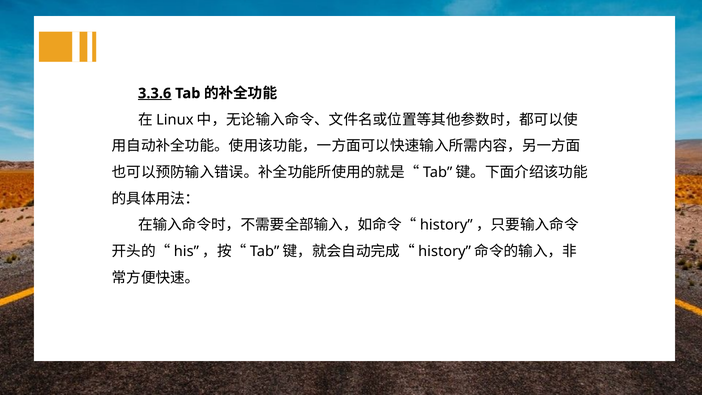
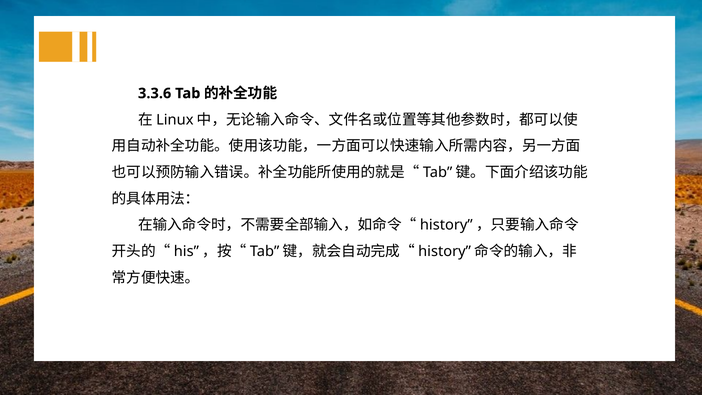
3.3.6 underline: present -> none
